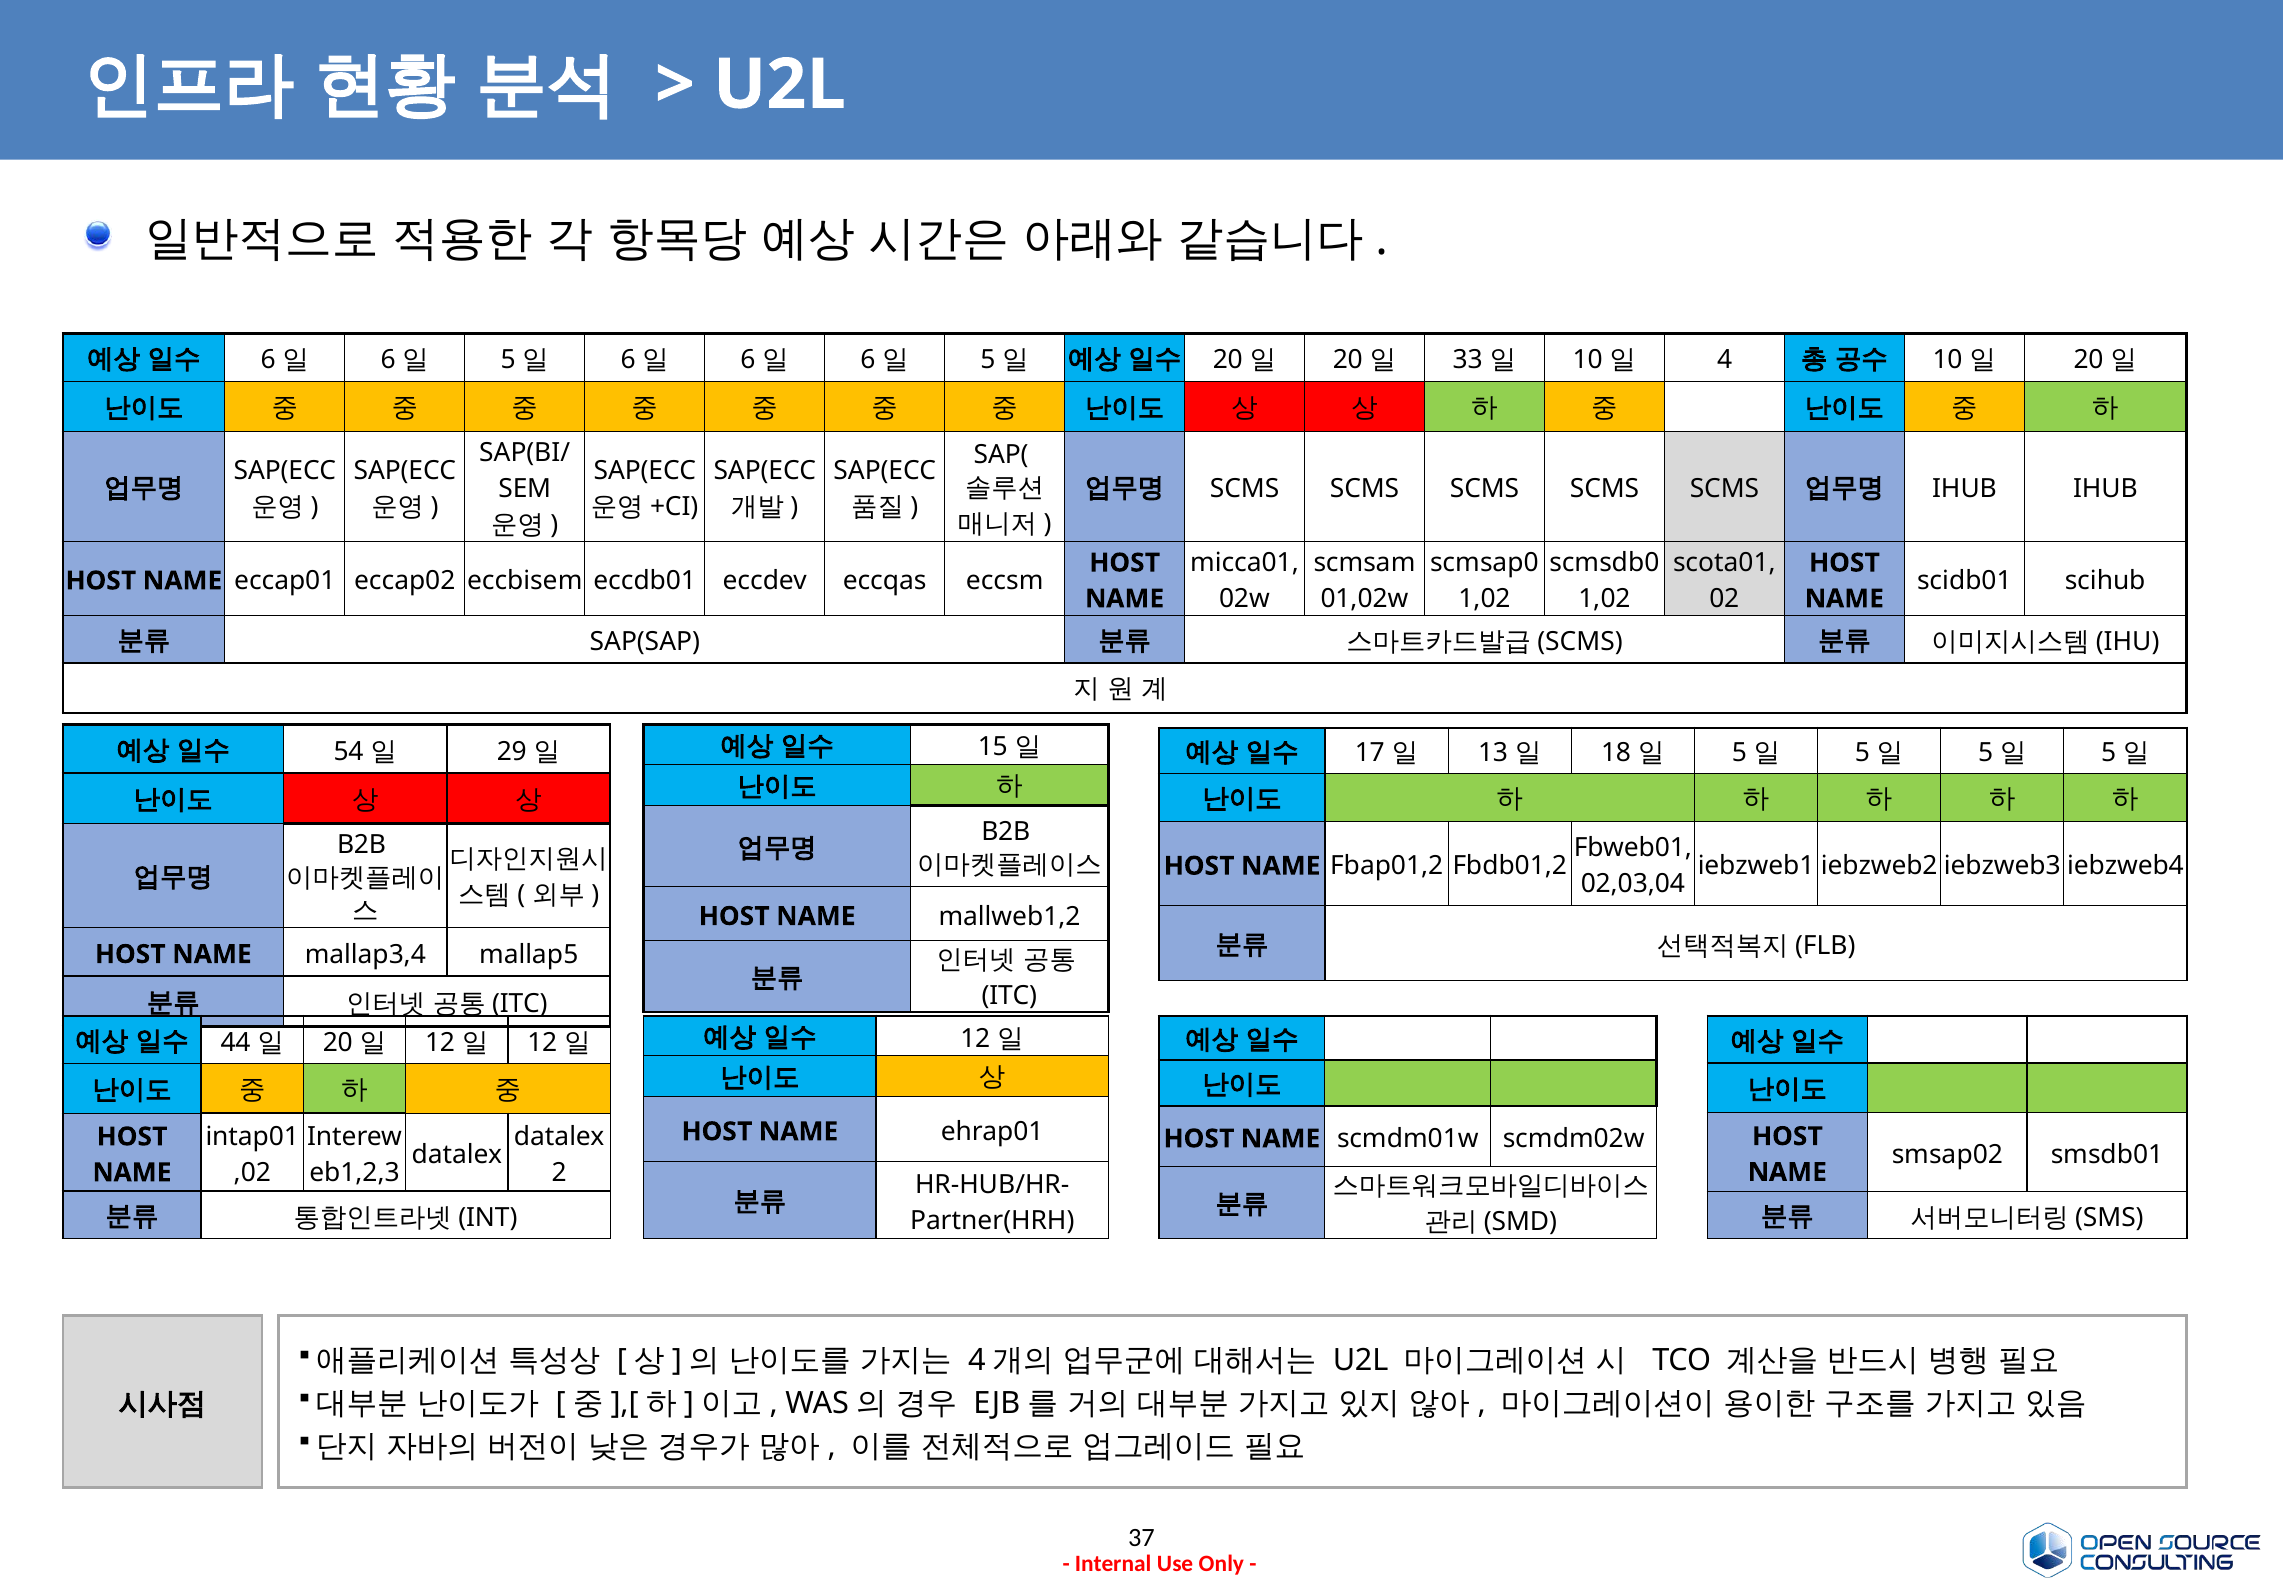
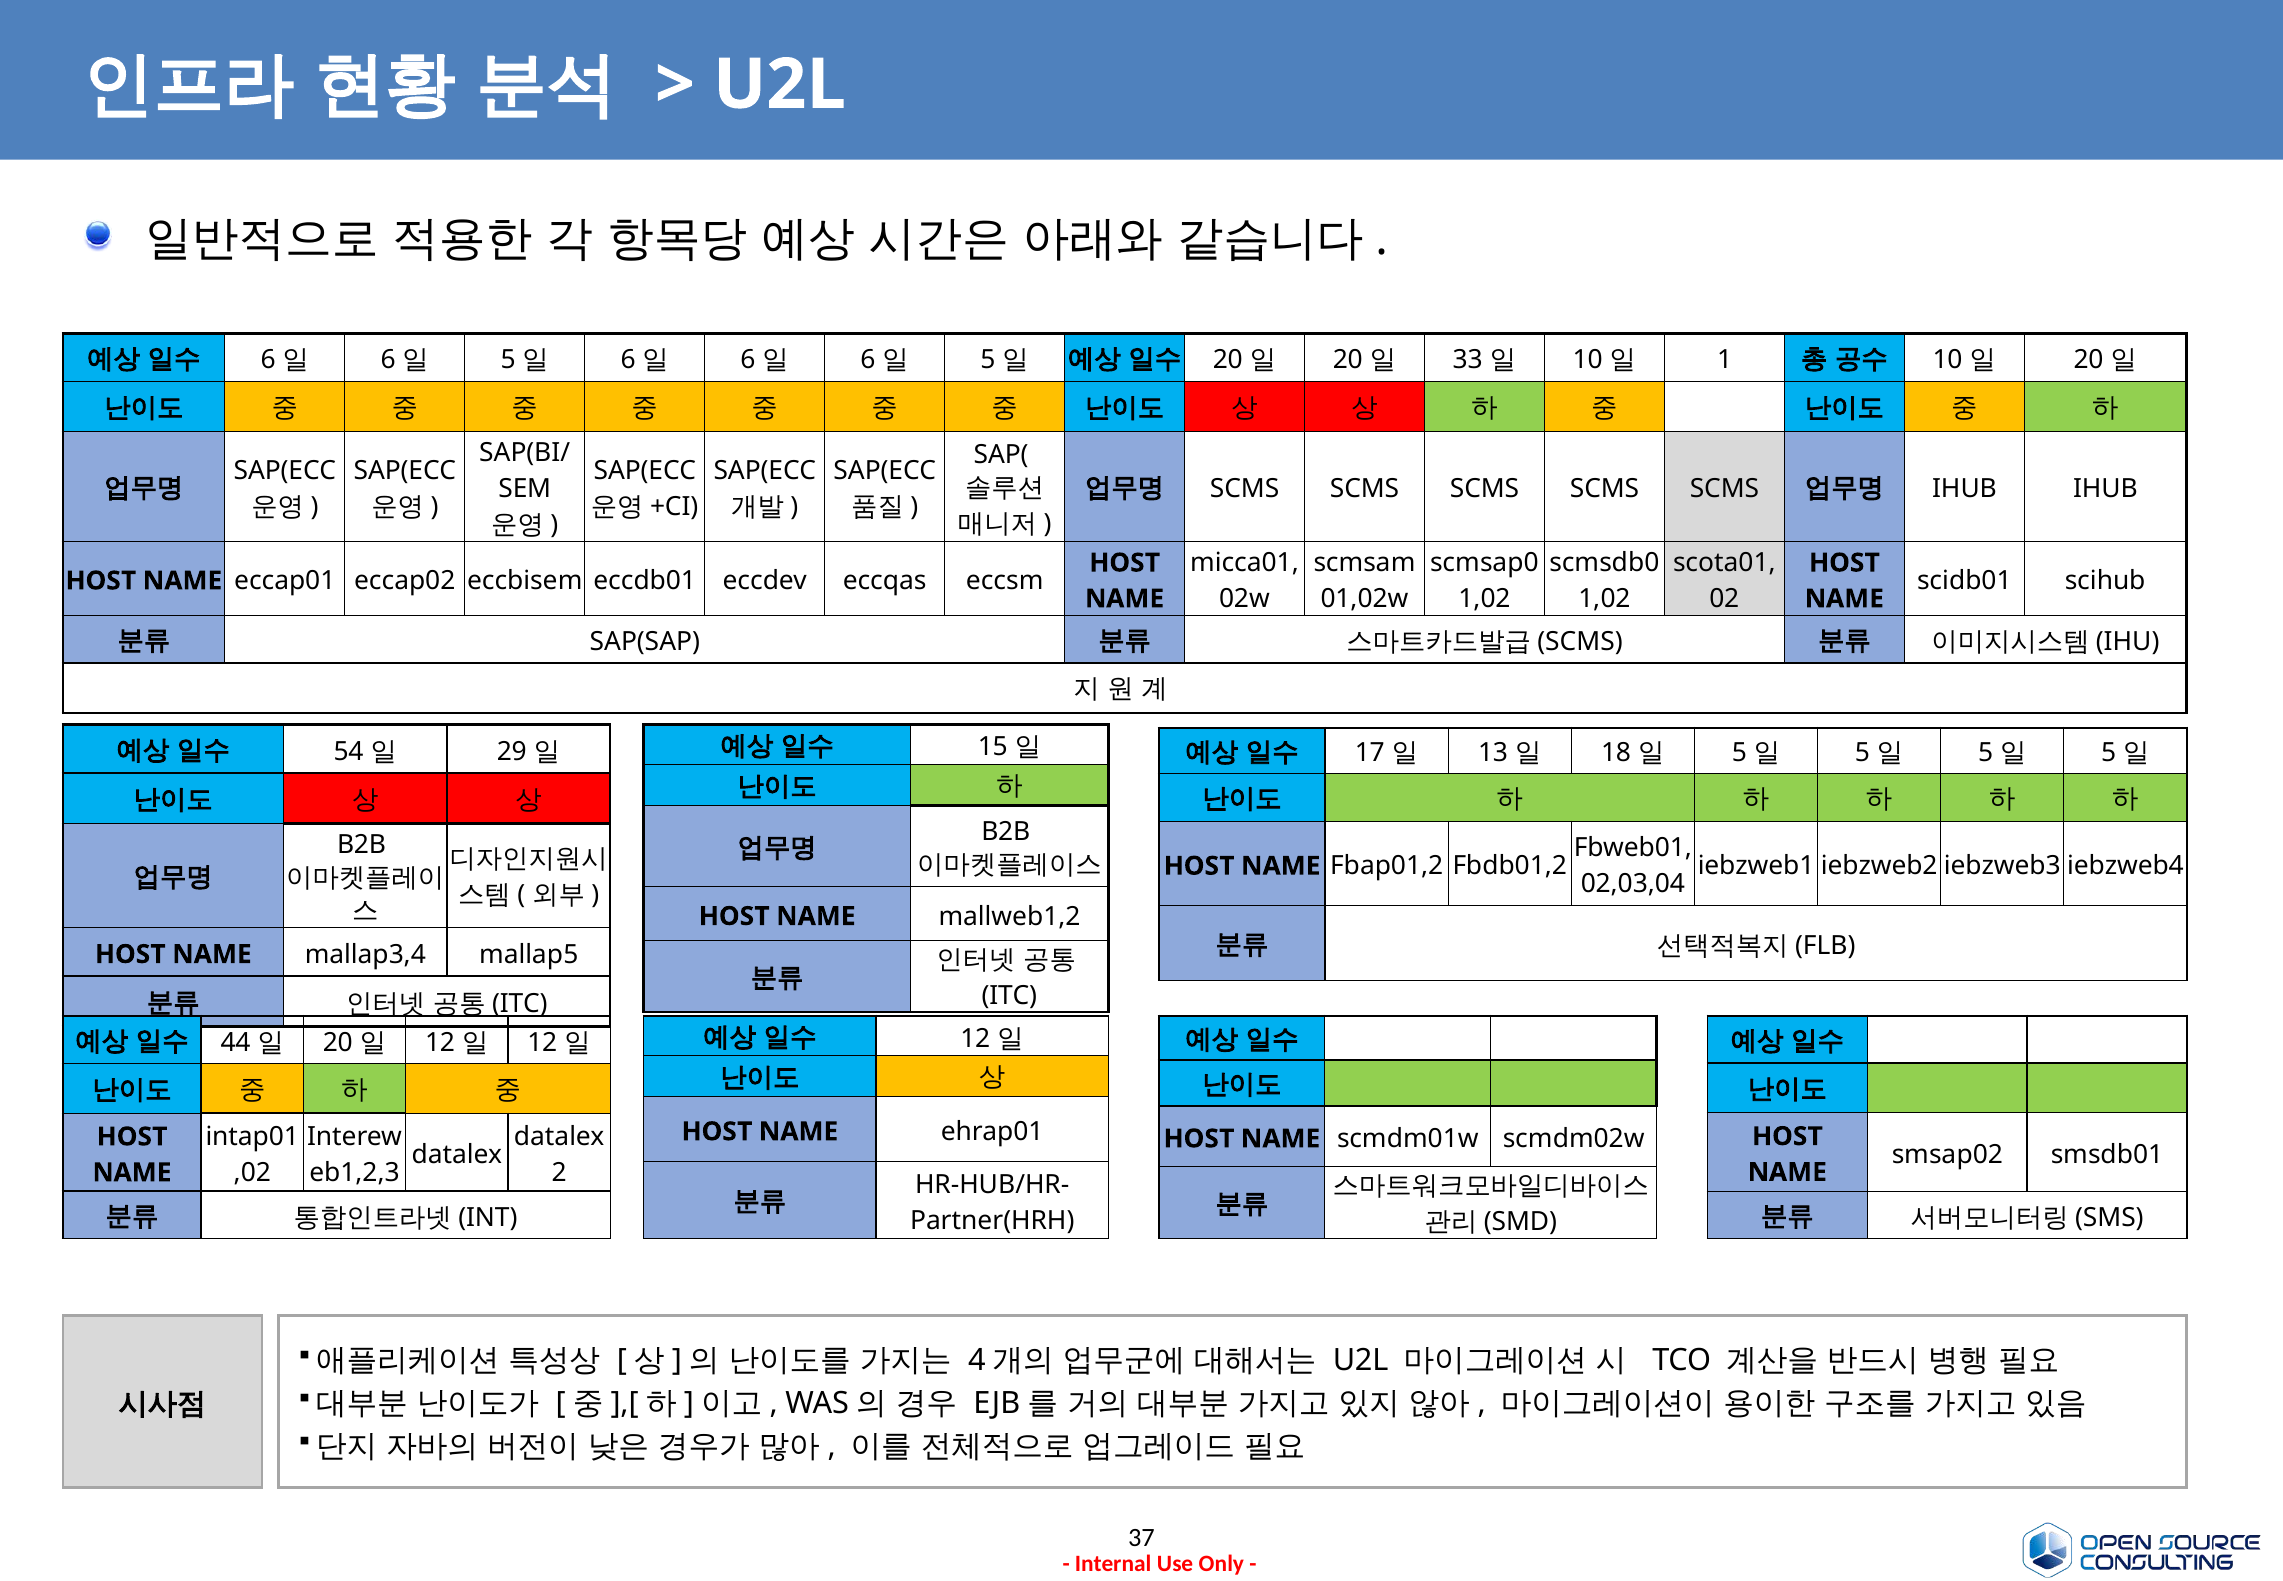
4: 4 -> 1
